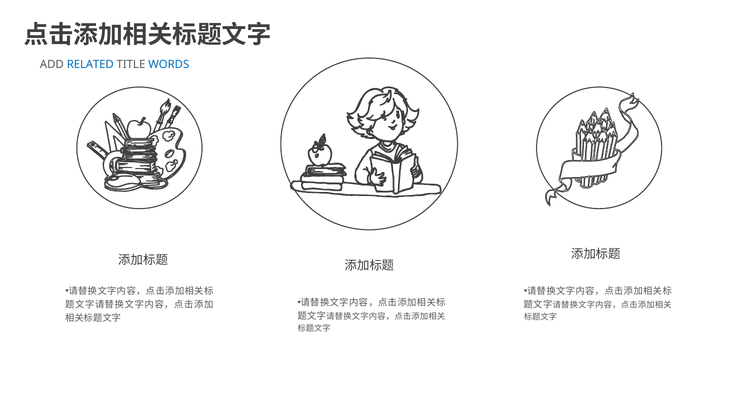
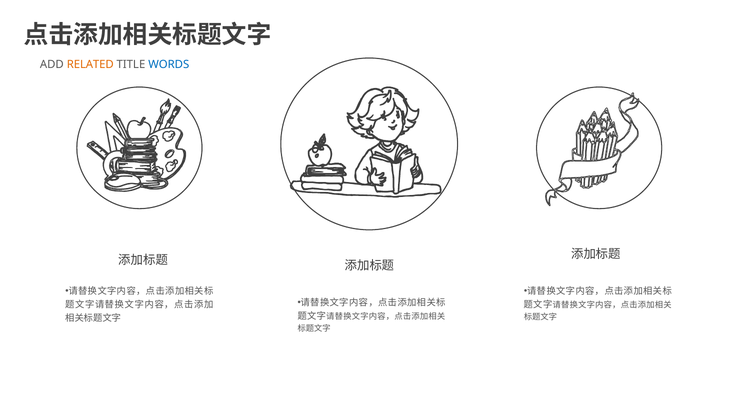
RELATED colour: blue -> orange
